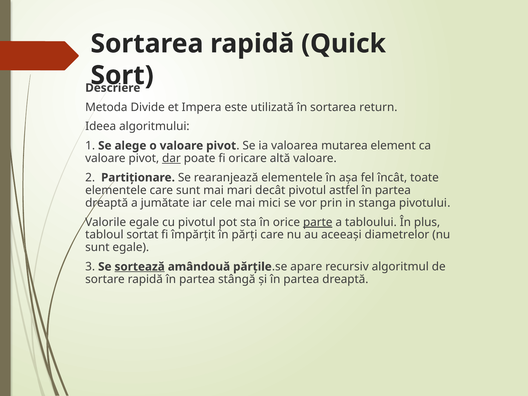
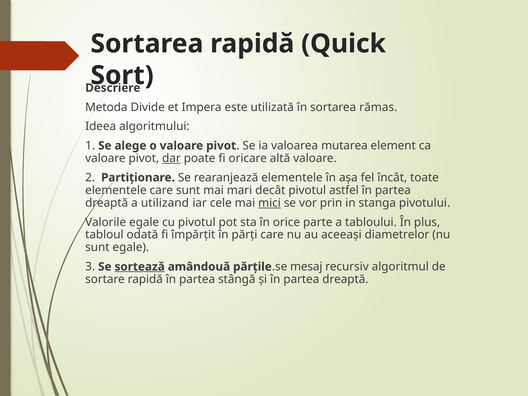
return: return -> rămas
jumătate: jumătate -> utilizand
mici underline: none -> present
parte underline: present -> none
sortat: sortat -> odată
apare: apare -> mesaj
